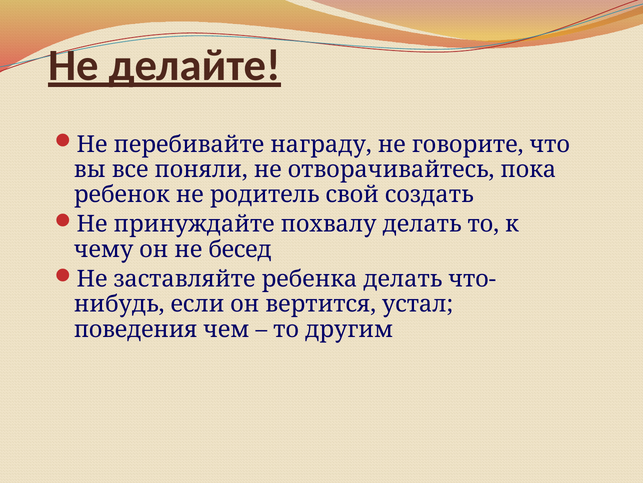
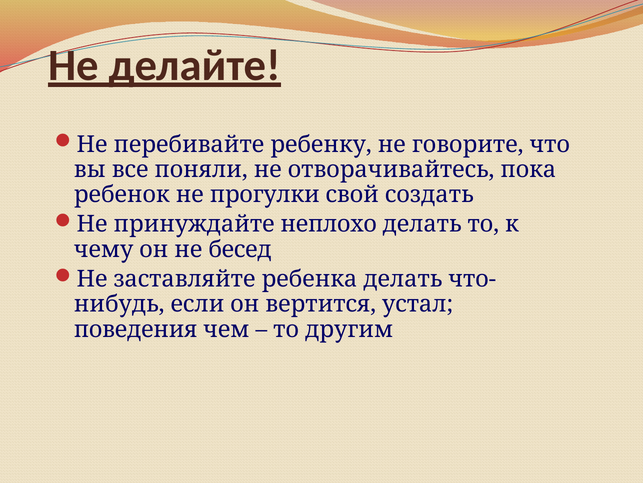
награду: награду -> ребенку
родитель: родитель -> прогулки
похвалу: похвалу -> неплохо
